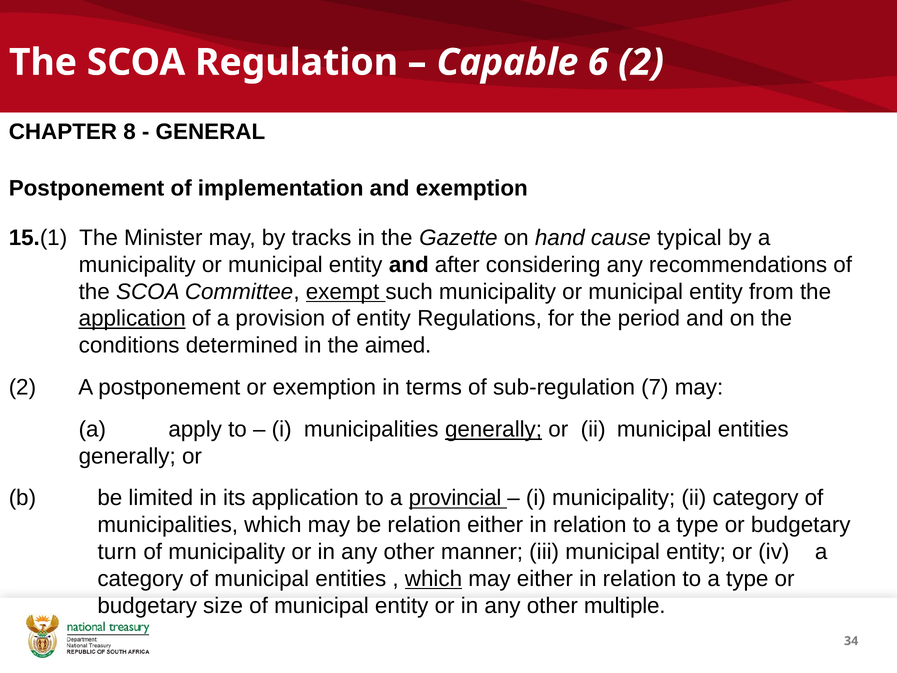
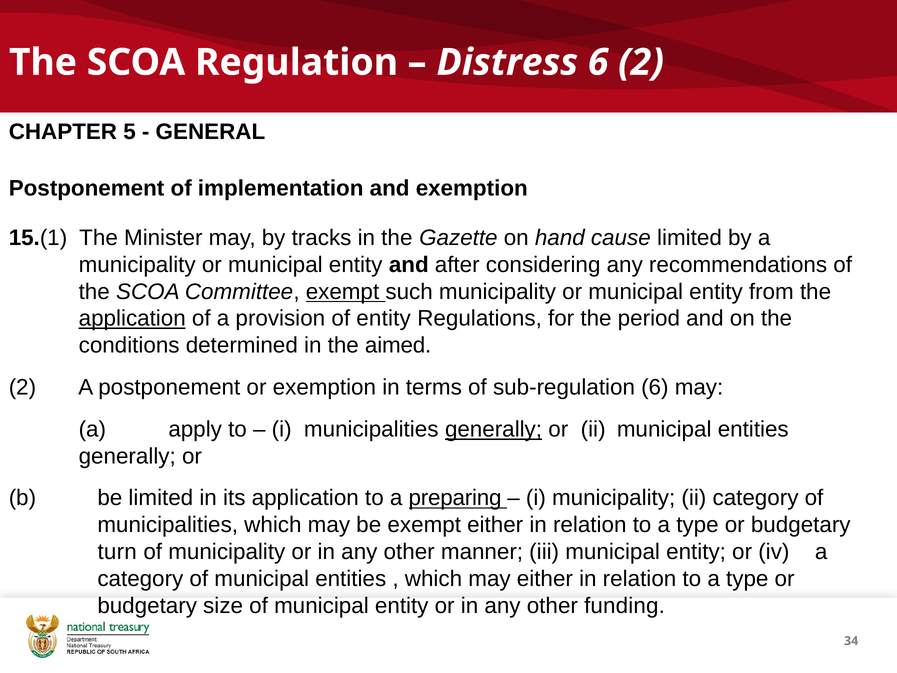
Capable: Capable -> Distress
8: 8 -> 5
cause typical: typical -> limited
sub-regulation 7: 7 -> 6
provincial: provincial -> preparing
be relation: relation -> exempt
which at (433, 579) underline: present -> none
multiple: multiple -> funding
